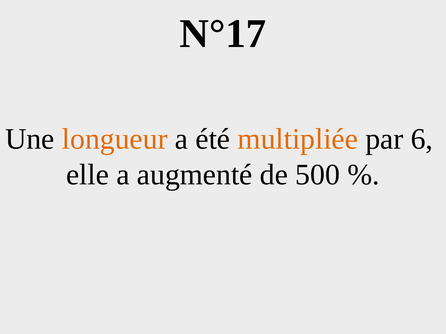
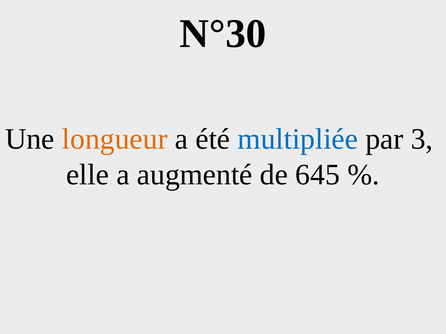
N°17: N°17 -> N°30
multipliée colour: orange -> blue
6: 6 -> 3
500: 500 -> 645
